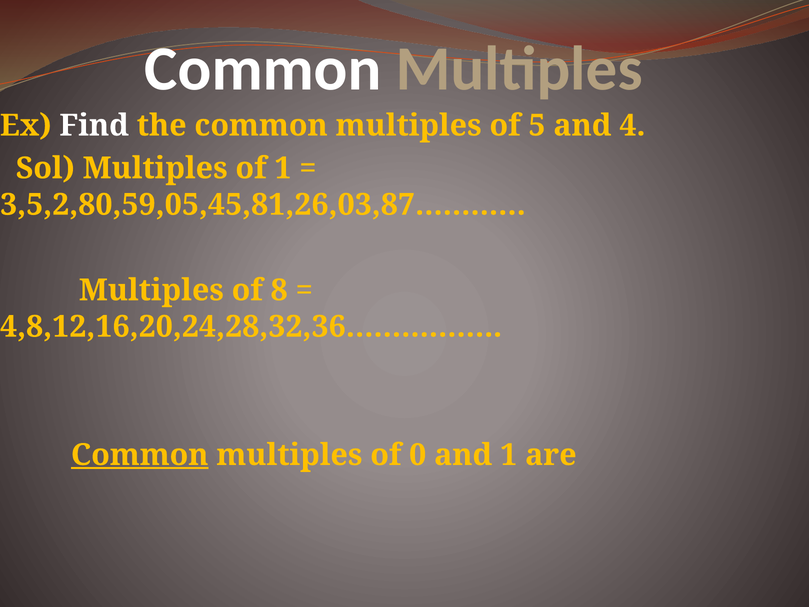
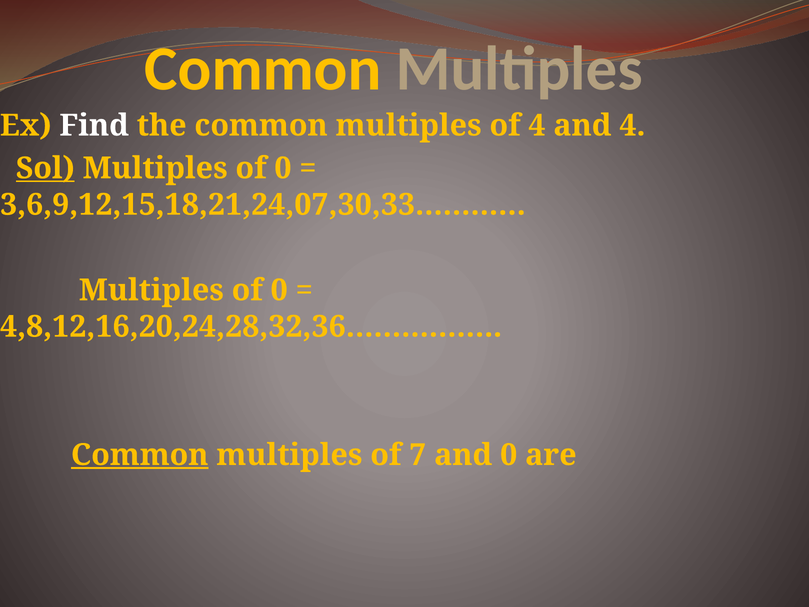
Common at (263, 69) colour: white -> yellow
of 5: 5 -> 4
Sol underline: none -> present
1 at (283, 168): 1 -> 0
3,5,2,80,59,05,45,81,26,03,87…………: 3,5,2,80,59,05,45,81,26,03,87………… -> 3,6,9,12,15,18,21,24,07,30,33…………
8 at (279, 290): 8 -> 0
0: 0 -> 7
and 1: 1 -> 0
